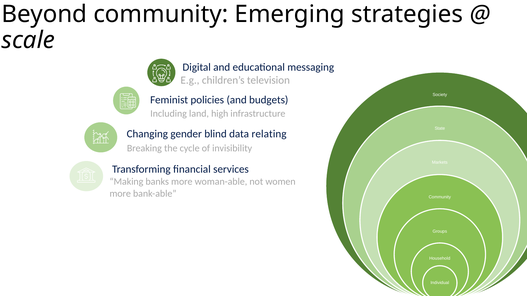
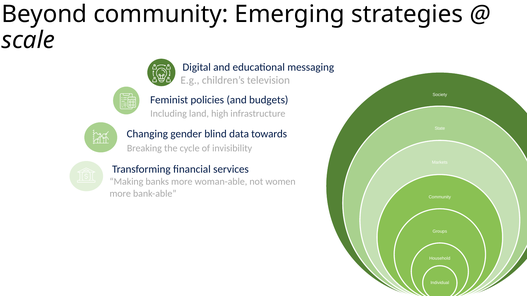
relating: relating -> towards
